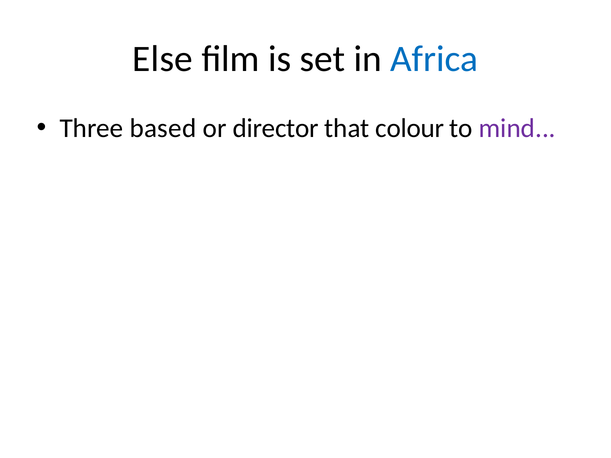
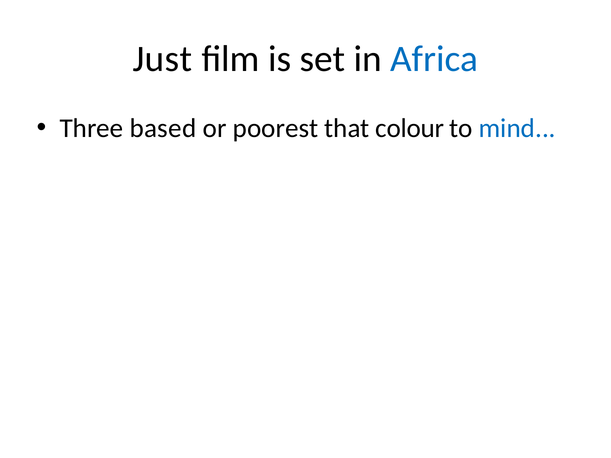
Else: Else -> Just
director: director -> poorest
mind colour: purple -> blue
